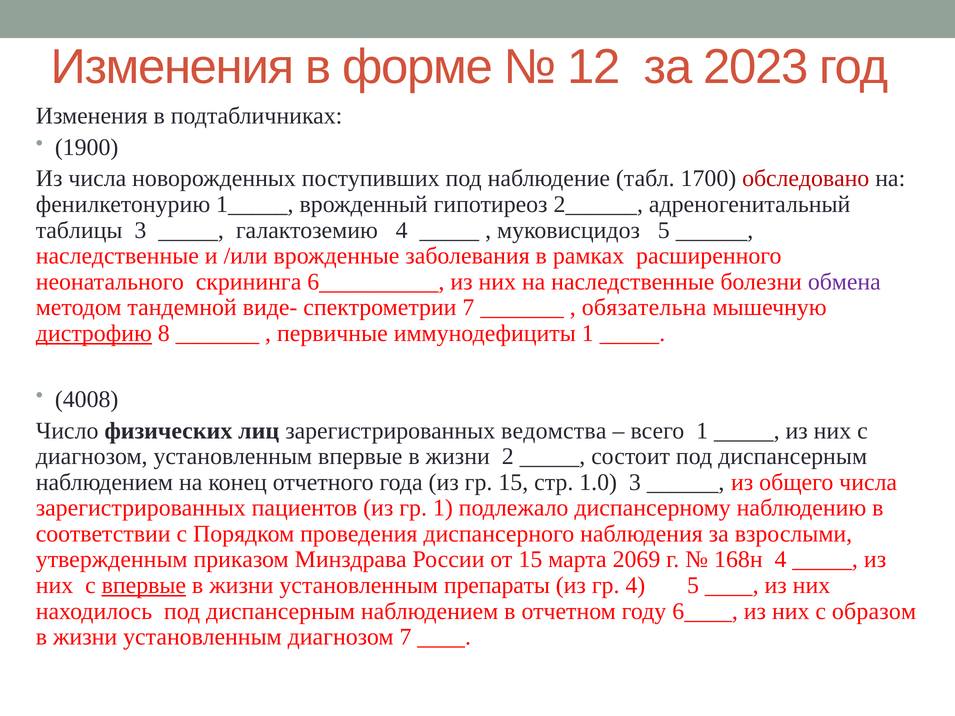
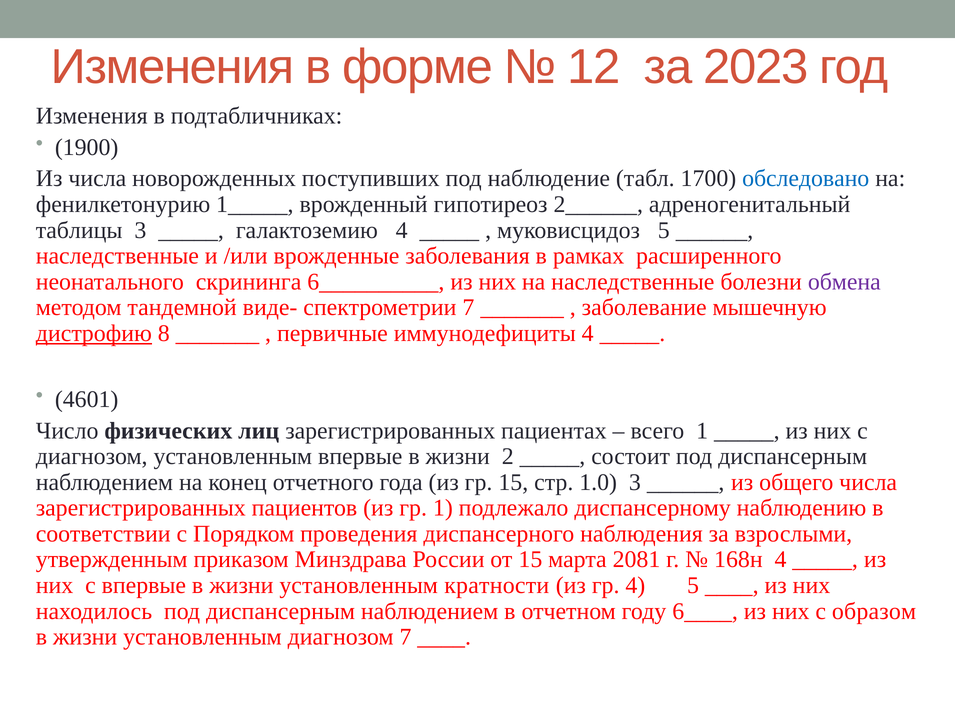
обследовано colour: red -> blue
обязательна: обязательна -> заболевание
иммунодефициты 1: 1 -> 4
4008: 4008 -> 4601
ведомства: ведомства -> пациентах
2069: 2069 -> 2081
впервые at (144, 586) underline: present -> none
препараты: препараты -> кратности
